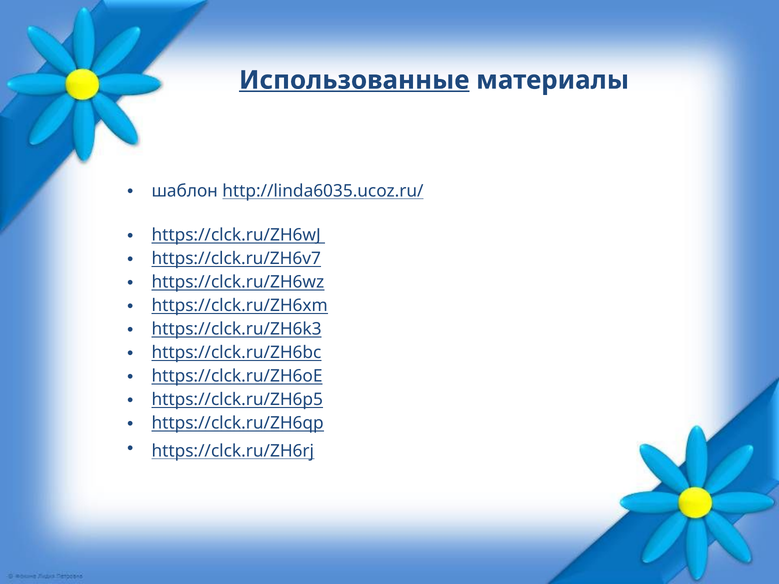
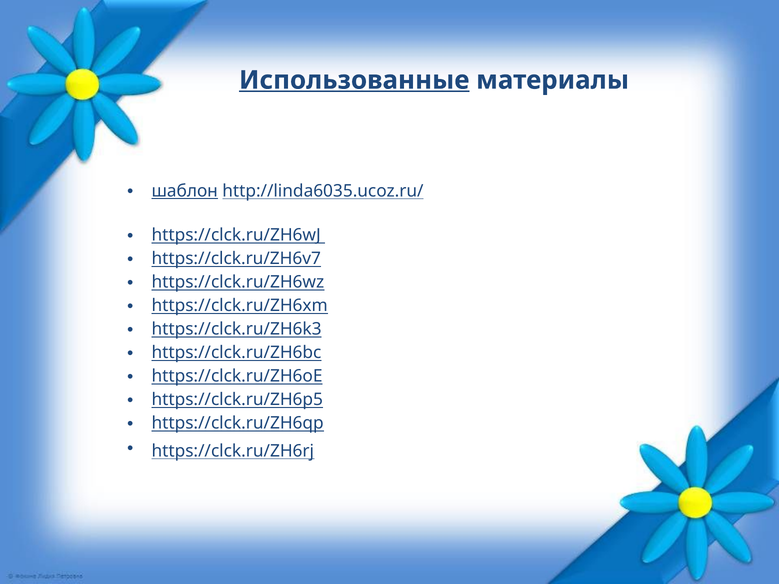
шаблон underline: none -> present
